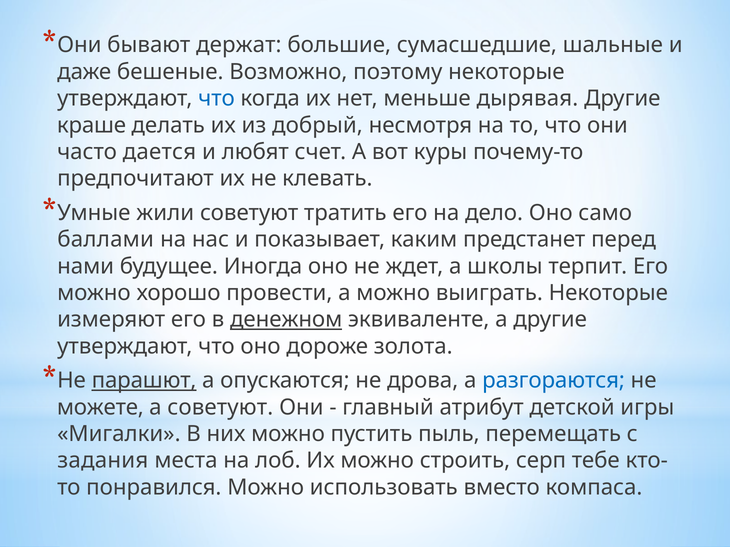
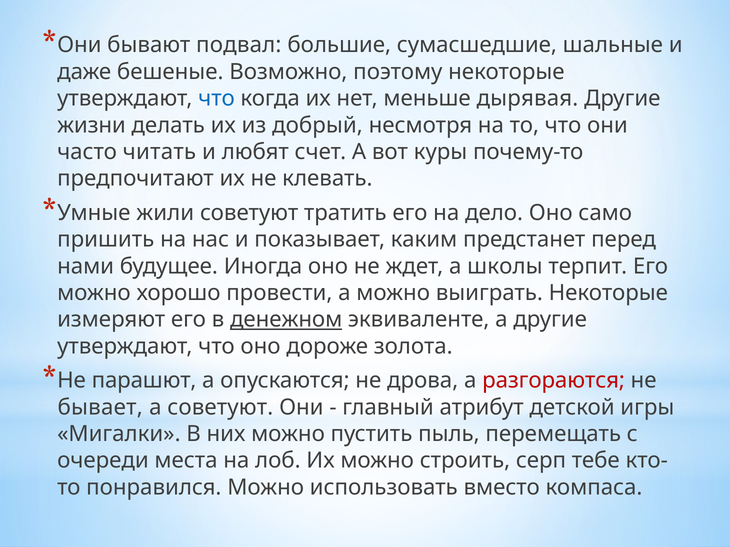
держат: держат -> подвал
краше: краше -> жизни
дается: дается -> читать
баллами: баллами -> пришить
парашют underline: present -> none
разгораются colour: blue -> red
можете: можете -> бывает
задания: задания -> очереди
